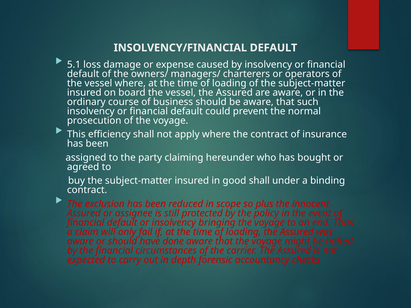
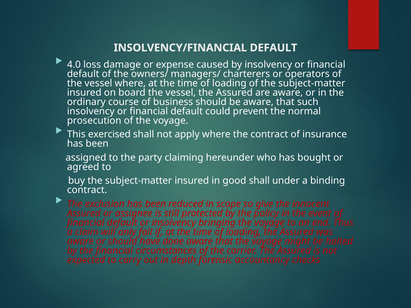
5.1: 5.1 -> 4.0
efficiency: efficiency -> exercised
plus: plus -> give
